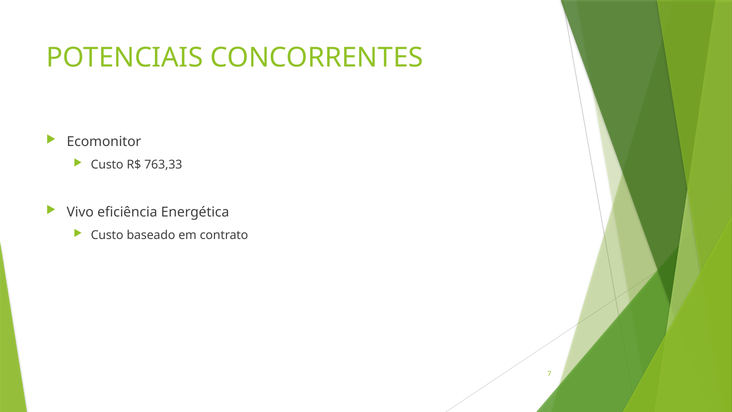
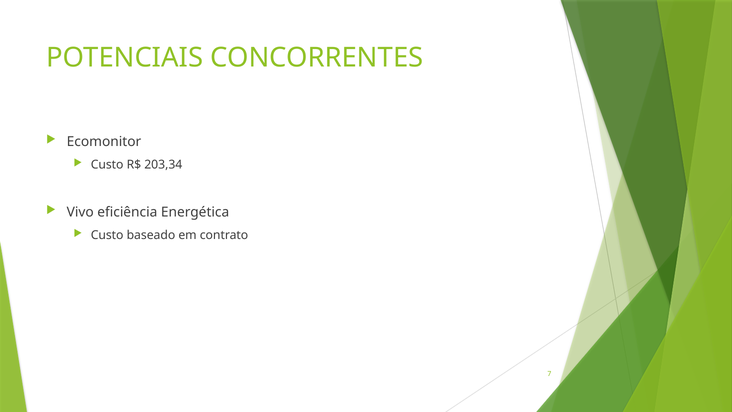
763,33: 763,33 -> 203,34
